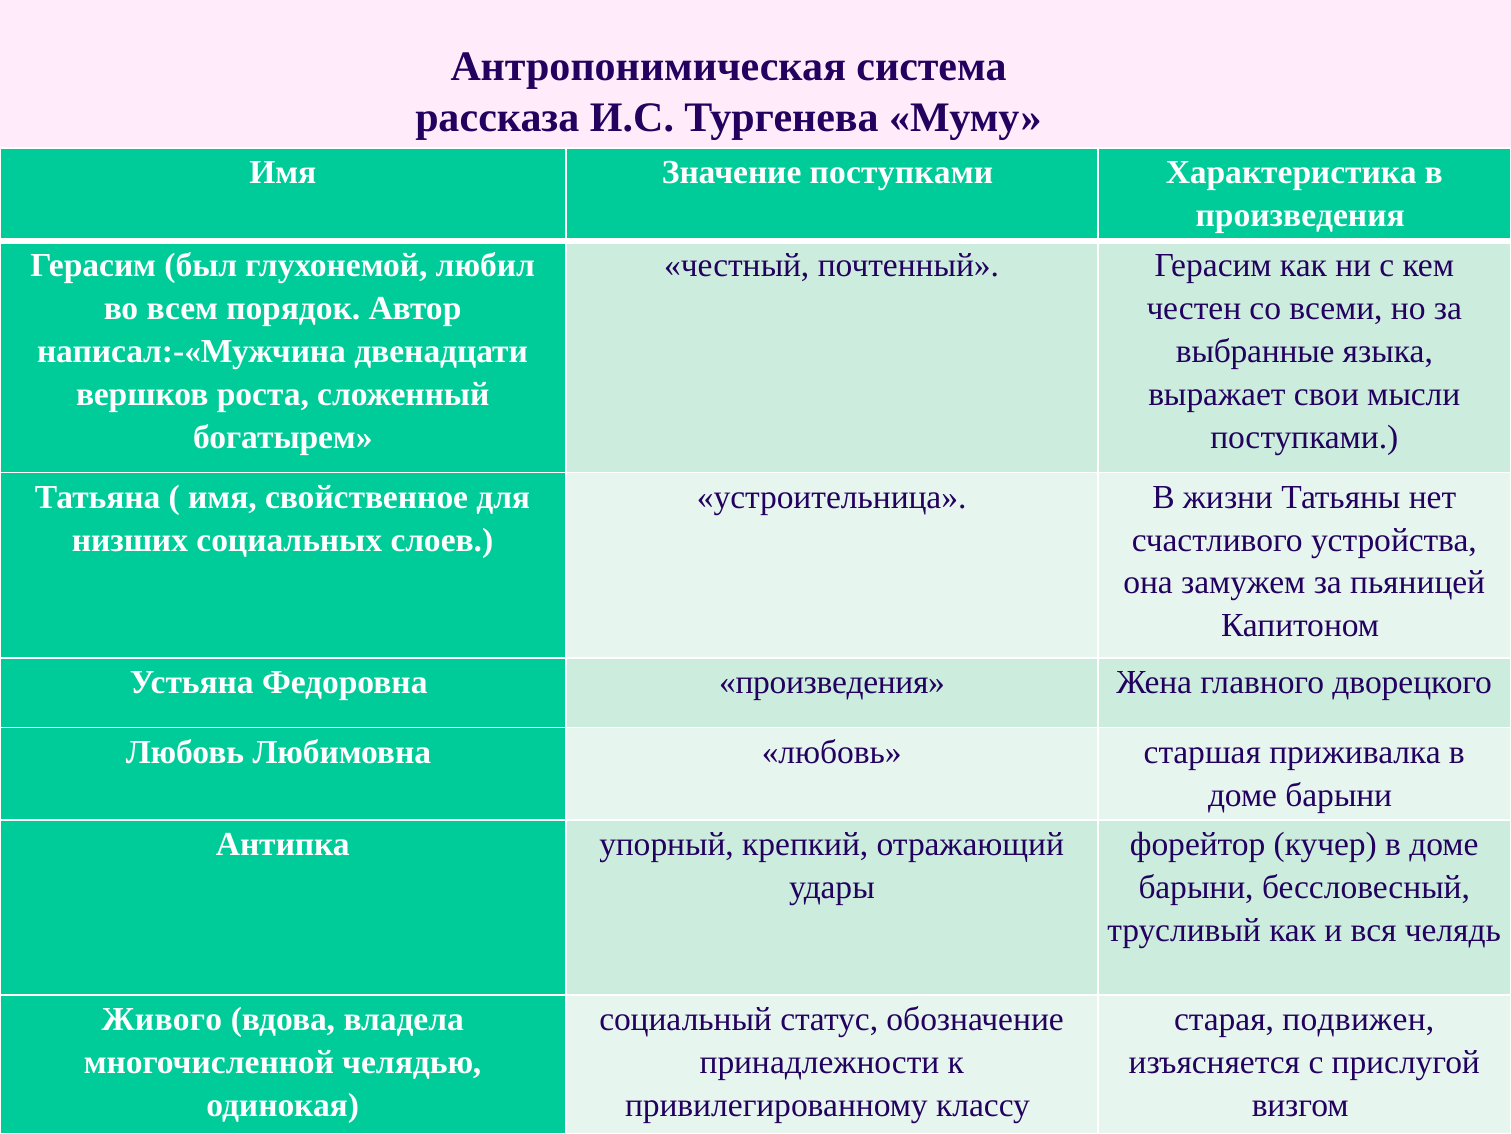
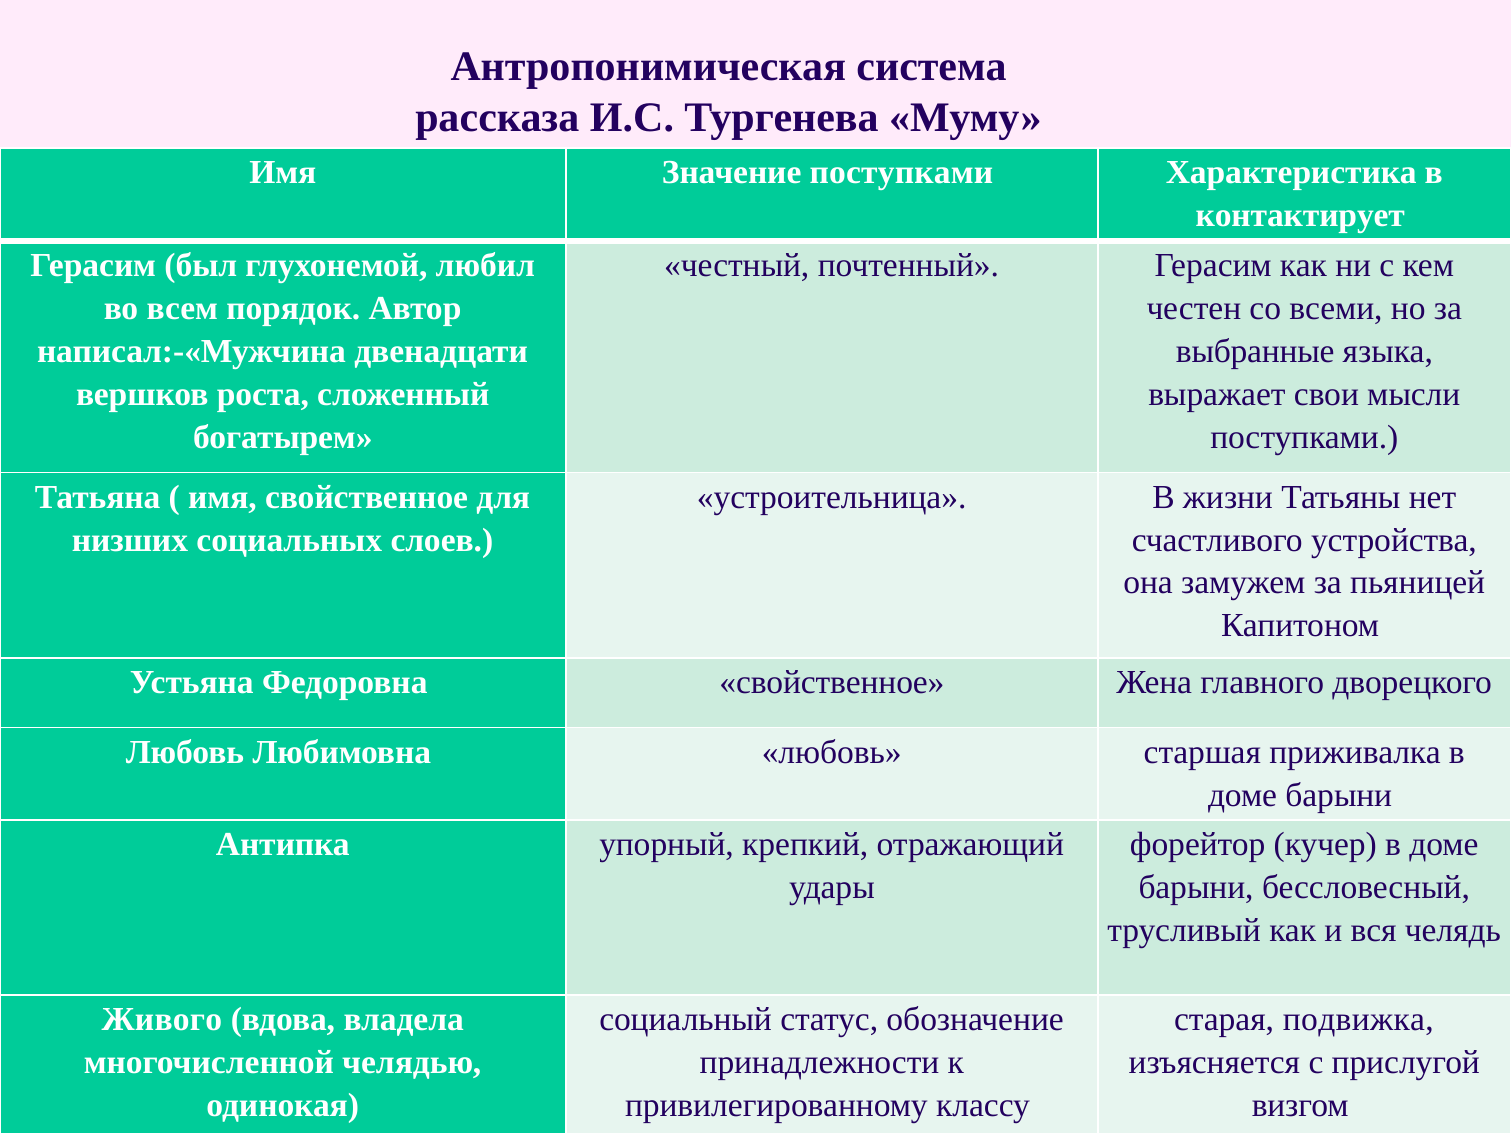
произведения at (1300, 216): произведения -> контактирует
Федоровна произведения: произведения -> свойственное
подвижен: подвижен -> подвижка
